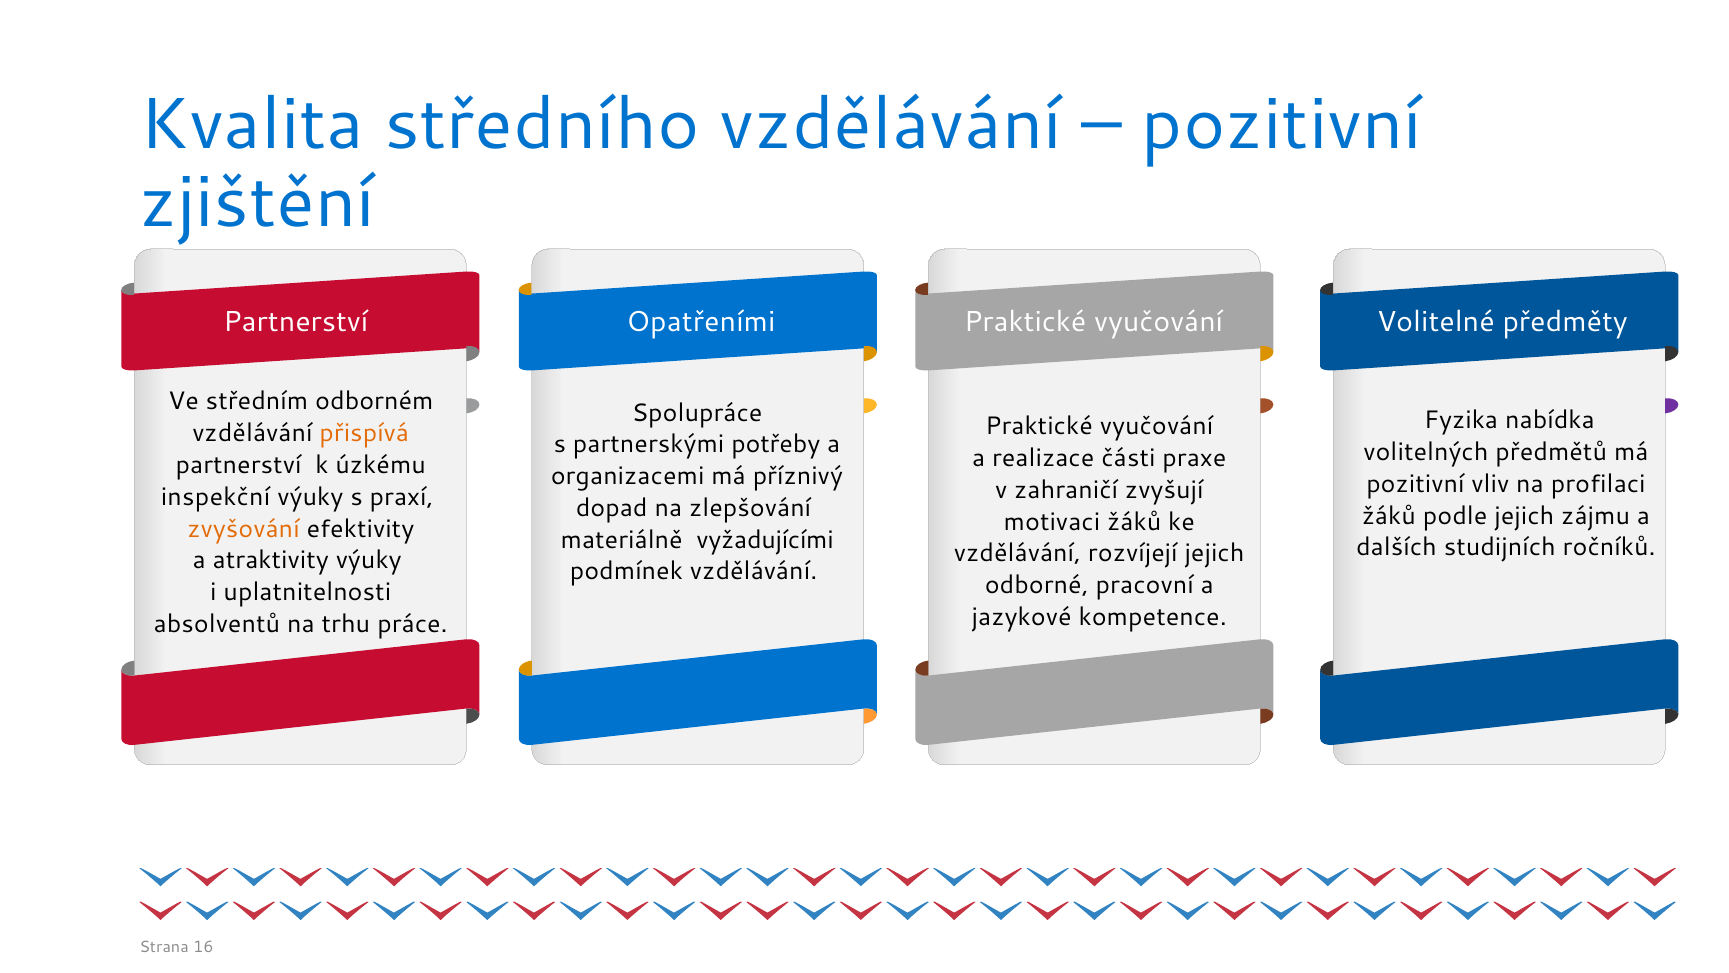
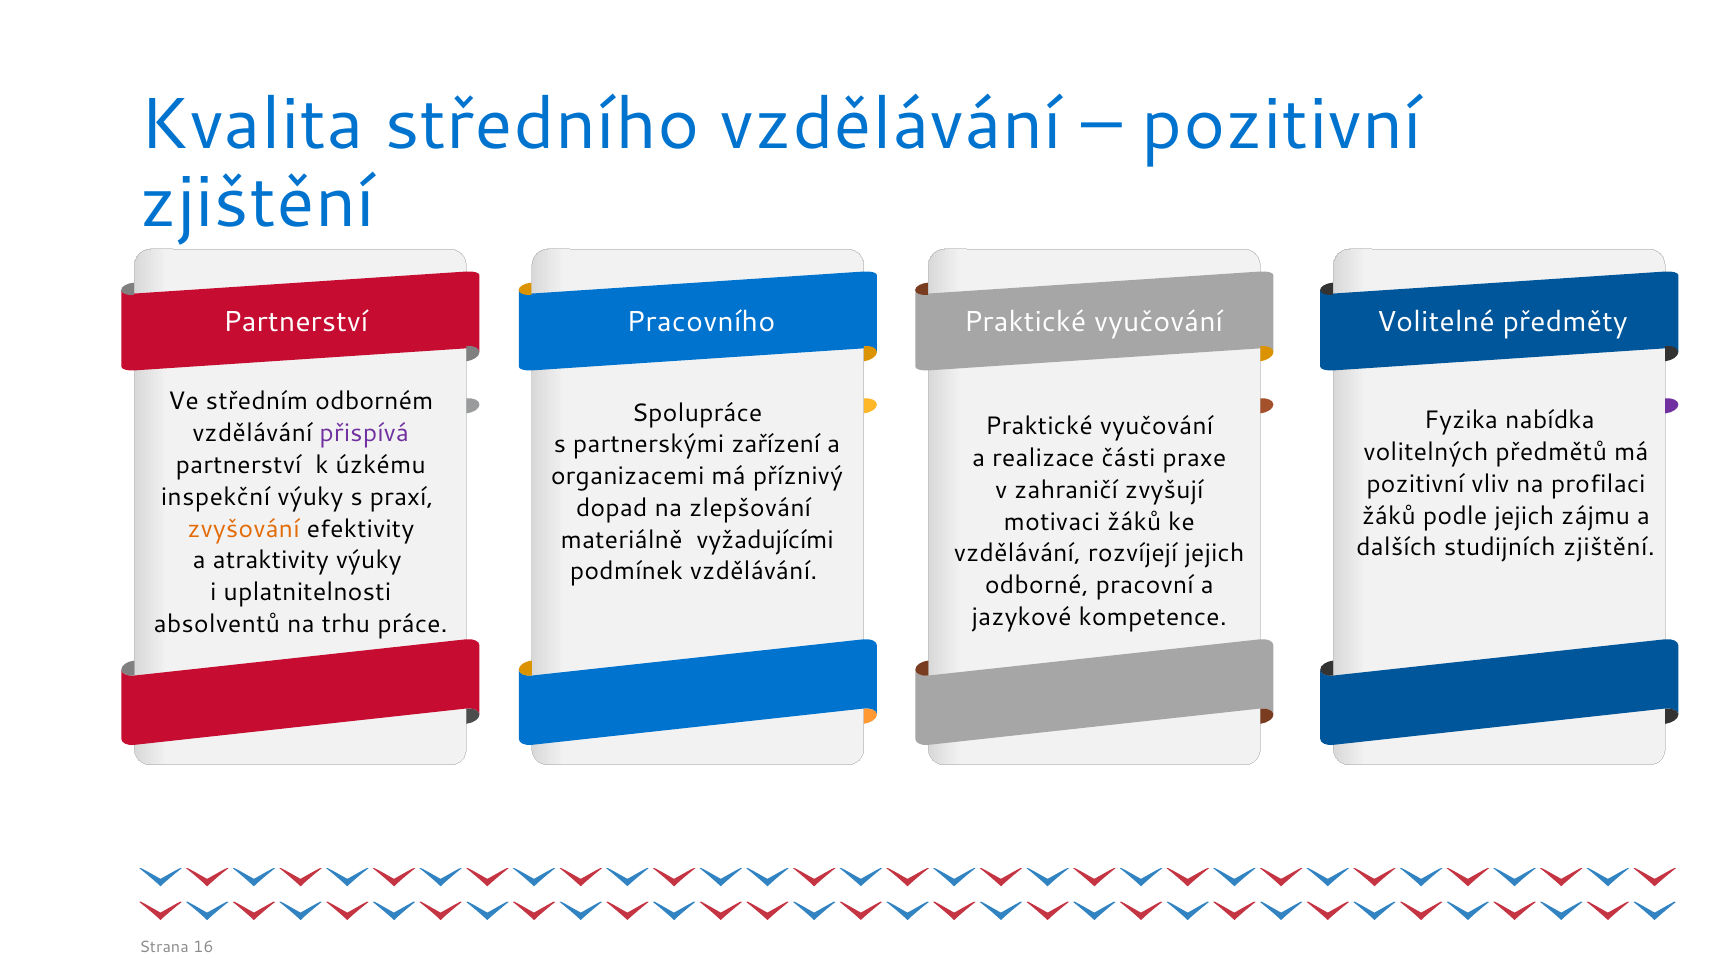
Opatřeními: Opatřeními -> Pracovního
přispívá colour: orange -> purple
potřeby: potřeby -> zařízení
studijních ročníků: ročníků -> zjištění
